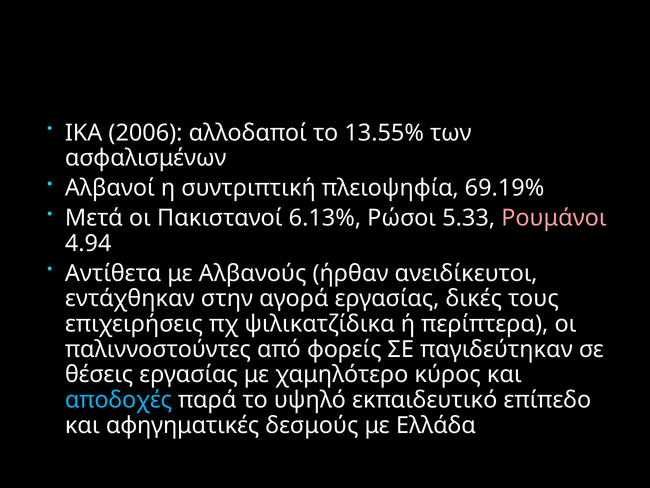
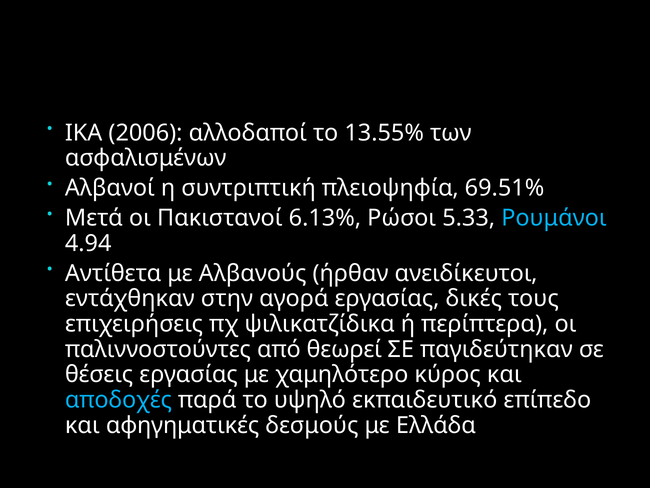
69.19%: 69.19% -> 69.51%
Ρουμάνοι colour: pink -> light blue
φορείς: φορείς -> θεωρεί
